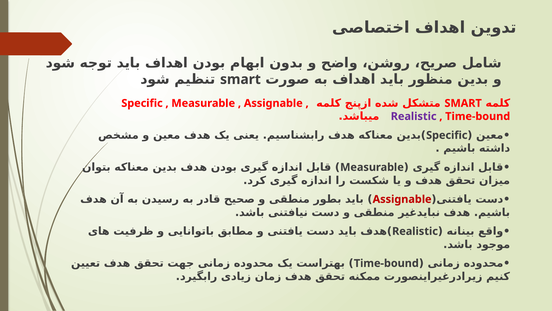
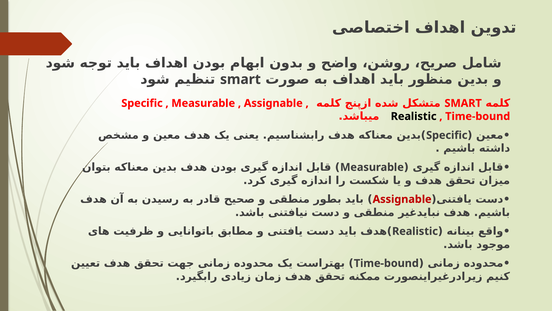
Realistic at (414, 116) colour: purple -> black
